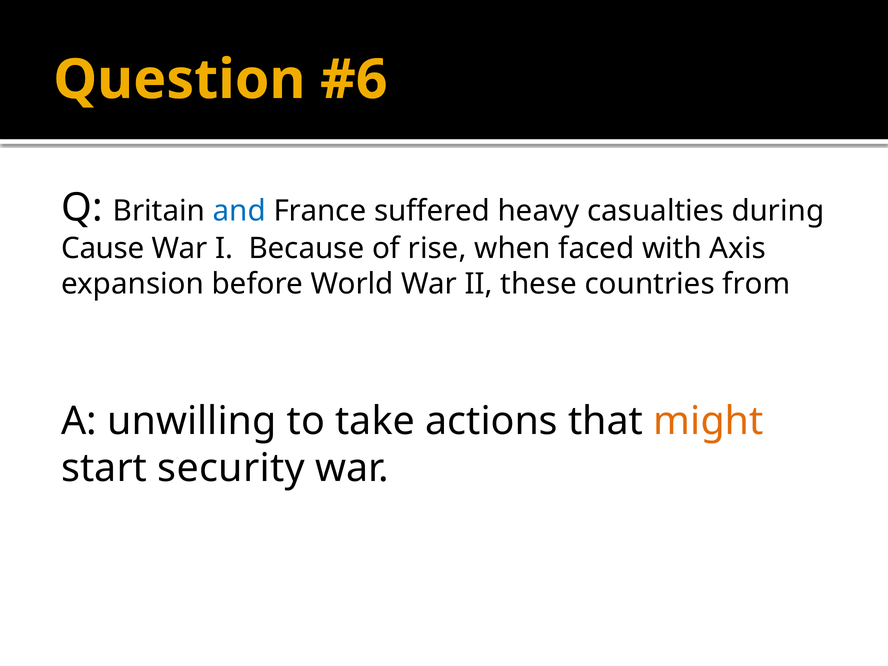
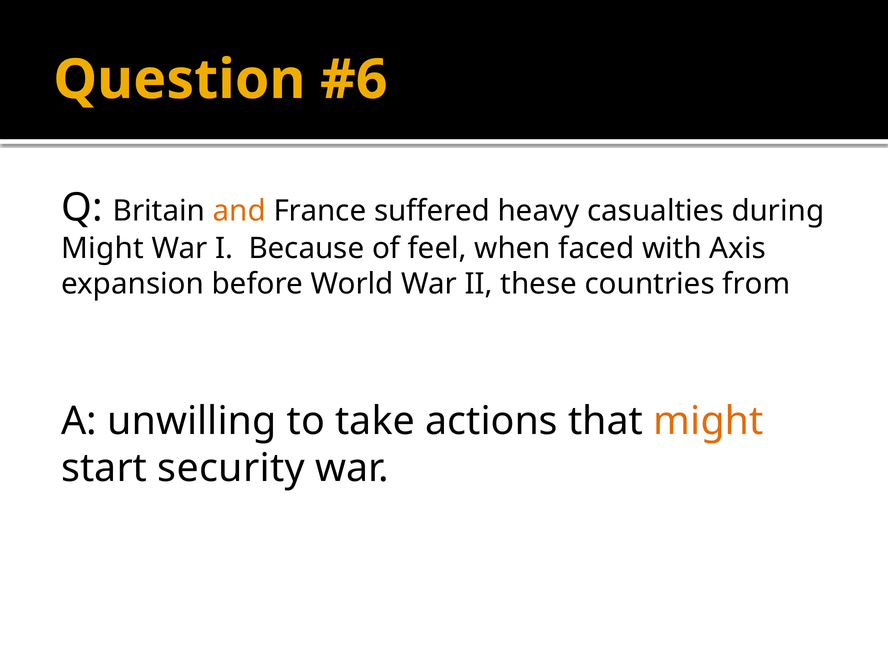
and colour: blue -> orange
Cause at (103, 249): Cause -> Might
rise: rise -> feel
